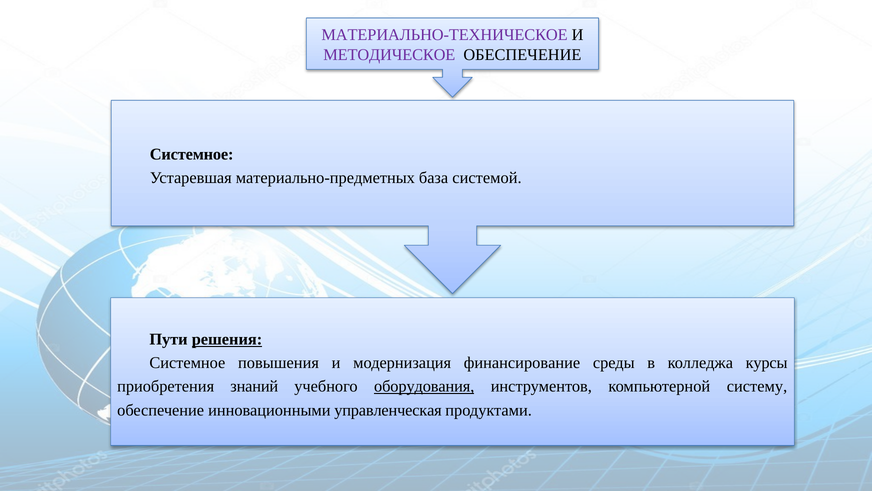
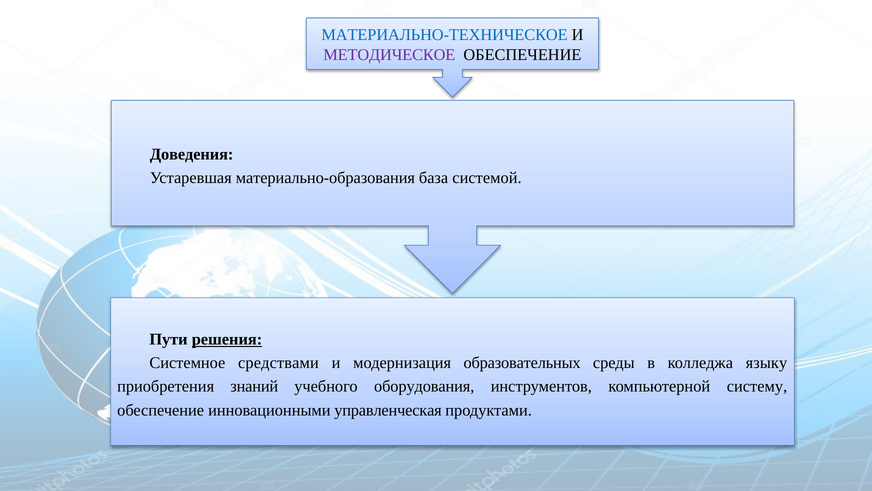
МАТЕРИАЛЬНО-ТЕХНИЧЕСКОЕ colour: purple -> blue
Системное at (192, 154): Системное -> Доведения
материально-предметных: материально-предметных -> материально-образования
повышения: повышения -> средствами
финансирование: финансирование -> образовательных
курсы: курсы -> языку
оборудования underline: present -> none
